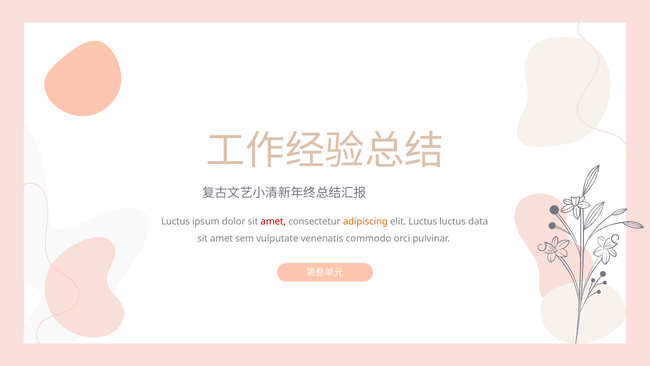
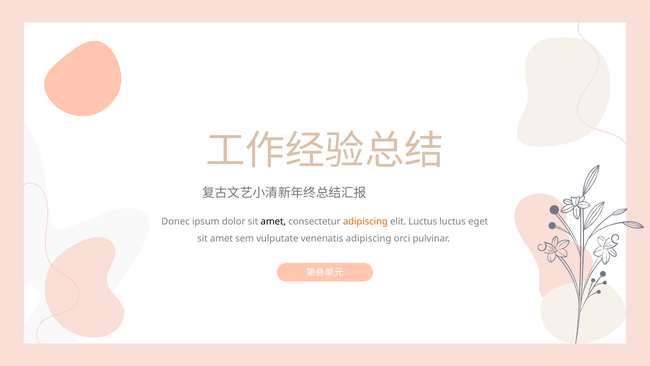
Luctus at (176, 221): Luctus -> Donec
amet at (273, 221) colour: red -> black
data: data -> eget
venenatis commodo: commodo -> adipiscing
